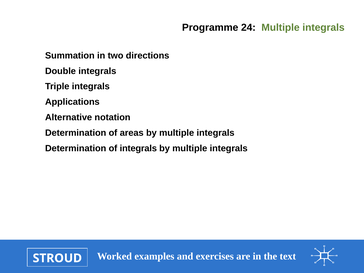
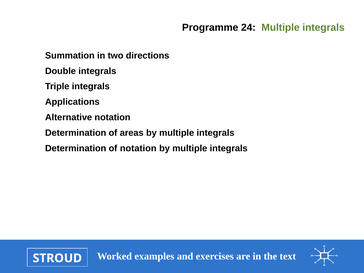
of integrals: integrals -> notation
